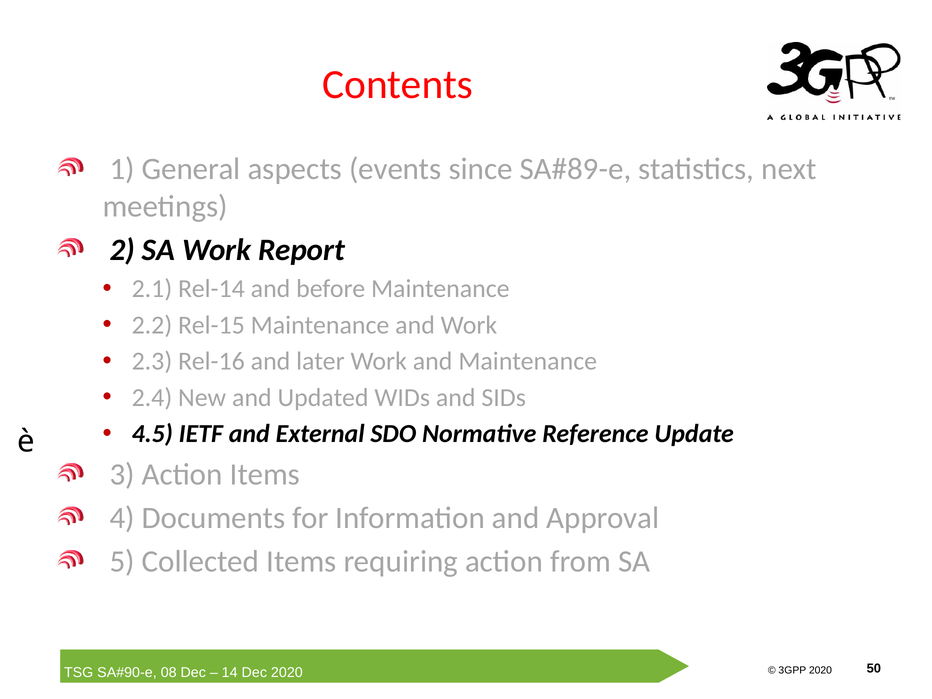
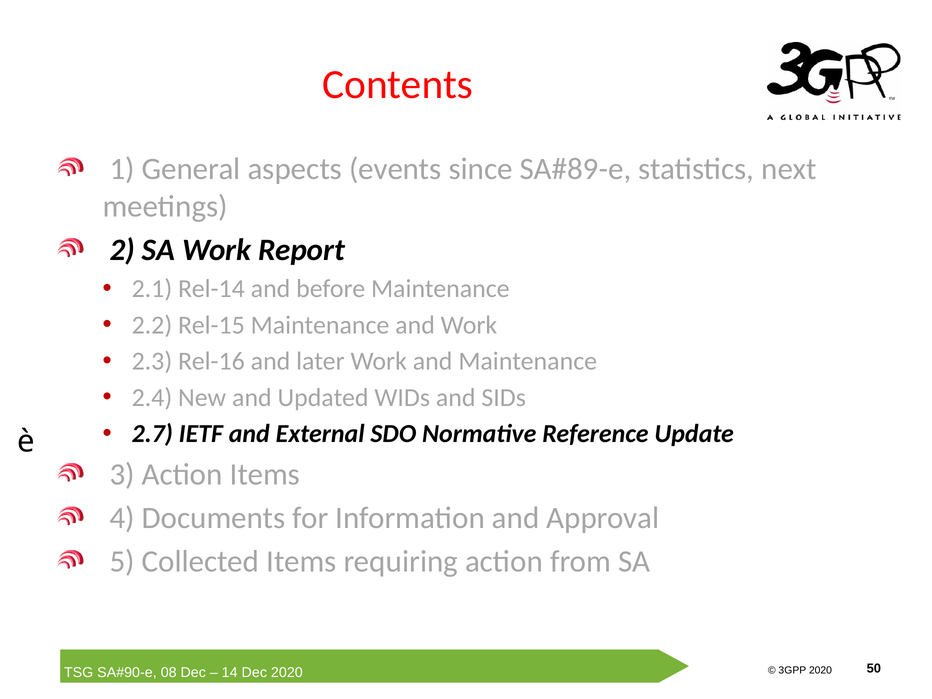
4.5: 4.5 -> 2.7
